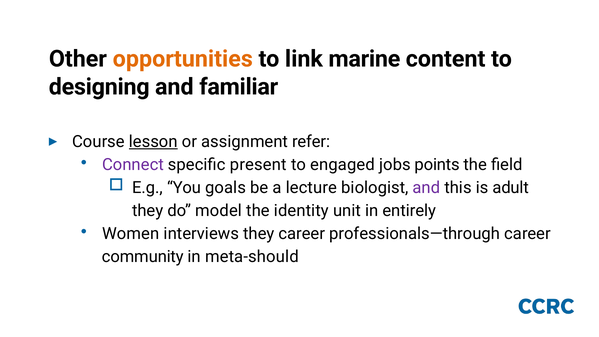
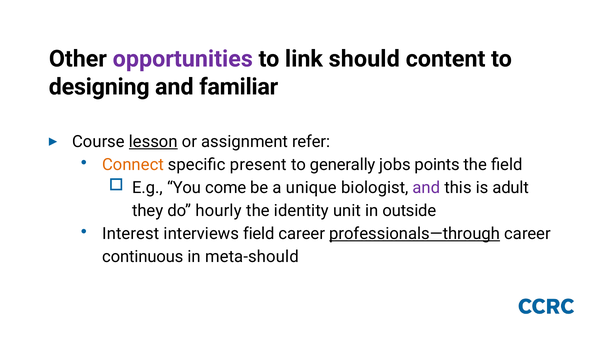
opportunities colour: orange -> purple
marine: marine -> should
Connect colour: purple -> orange
engaged: engaged -> generally
goals: goals -> come
lecture: lecture -> unique
model: model -> hourly
entirely: entirely -> outside
Women: Women -> Interest
interviews they: they -> field
professionals—through underline: none -> present
community: community -> continuous
